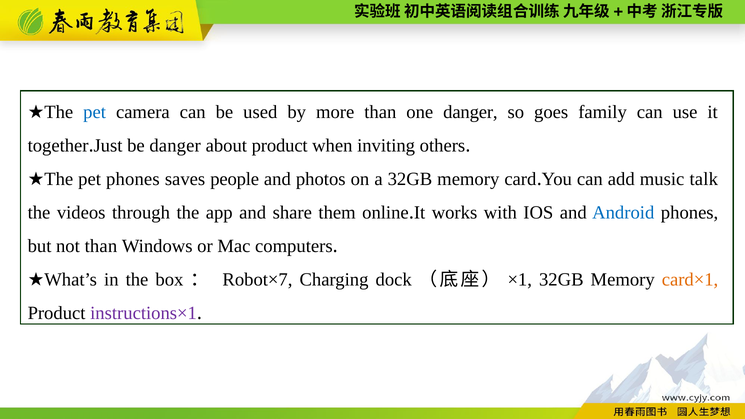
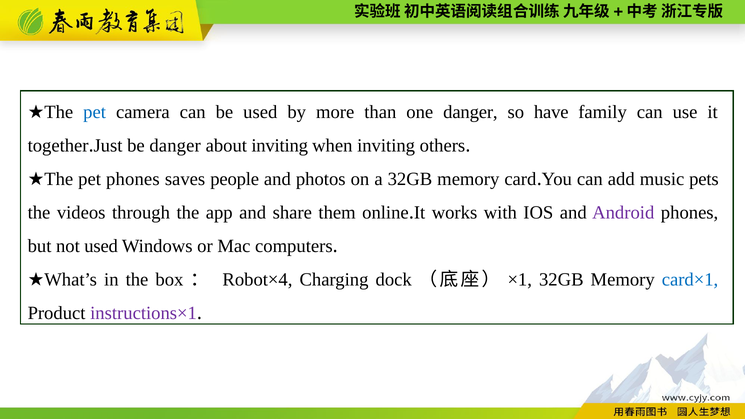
goes: goes -> have
about product: product -> inviting
talk: talk -> pets
Android colour: blue -> purple
not than: than -> used
Robot×7: Robot×7 -> Robot×4
card×1 colour: orange -> blue
